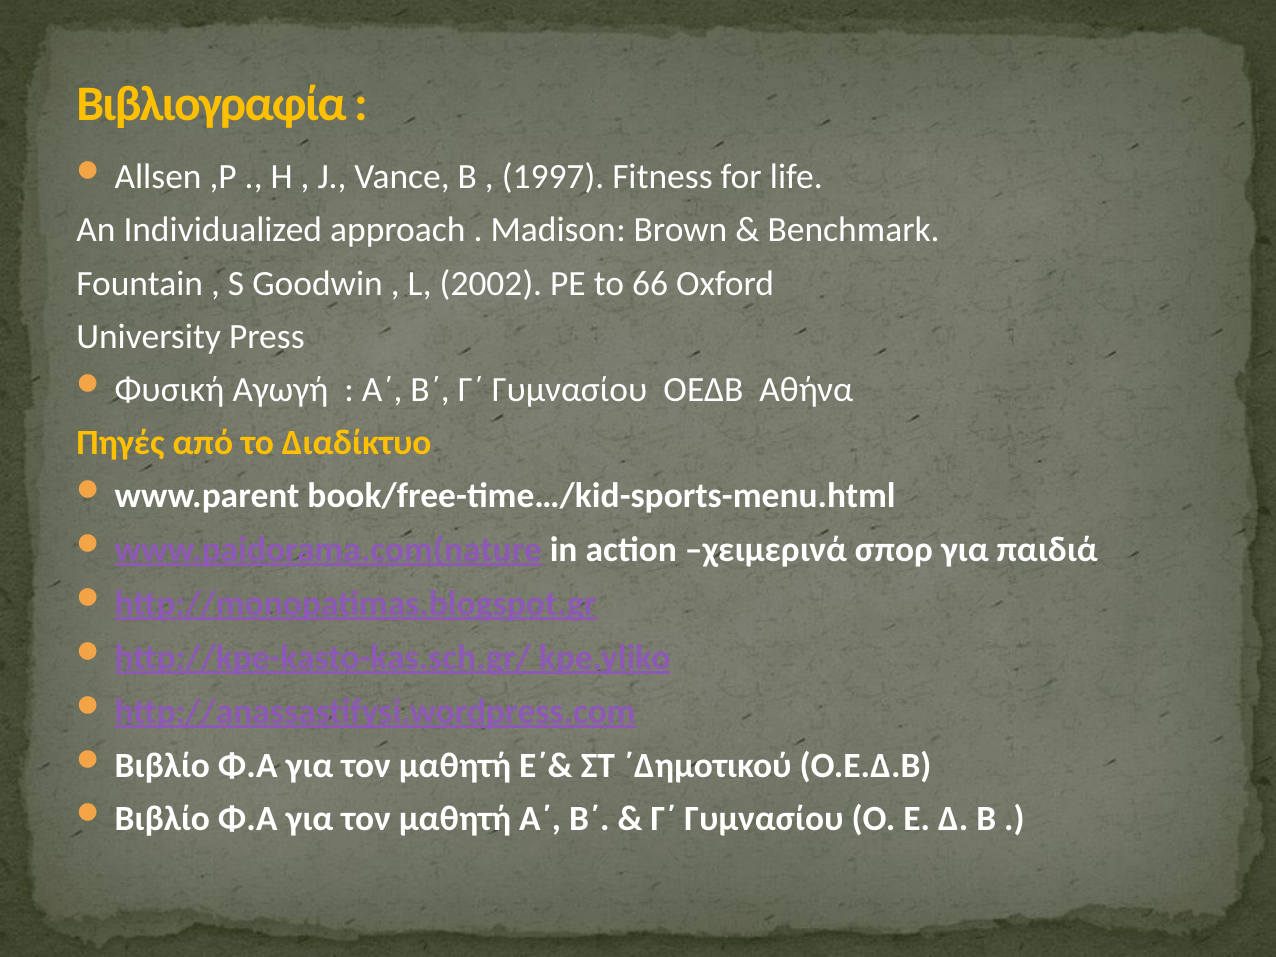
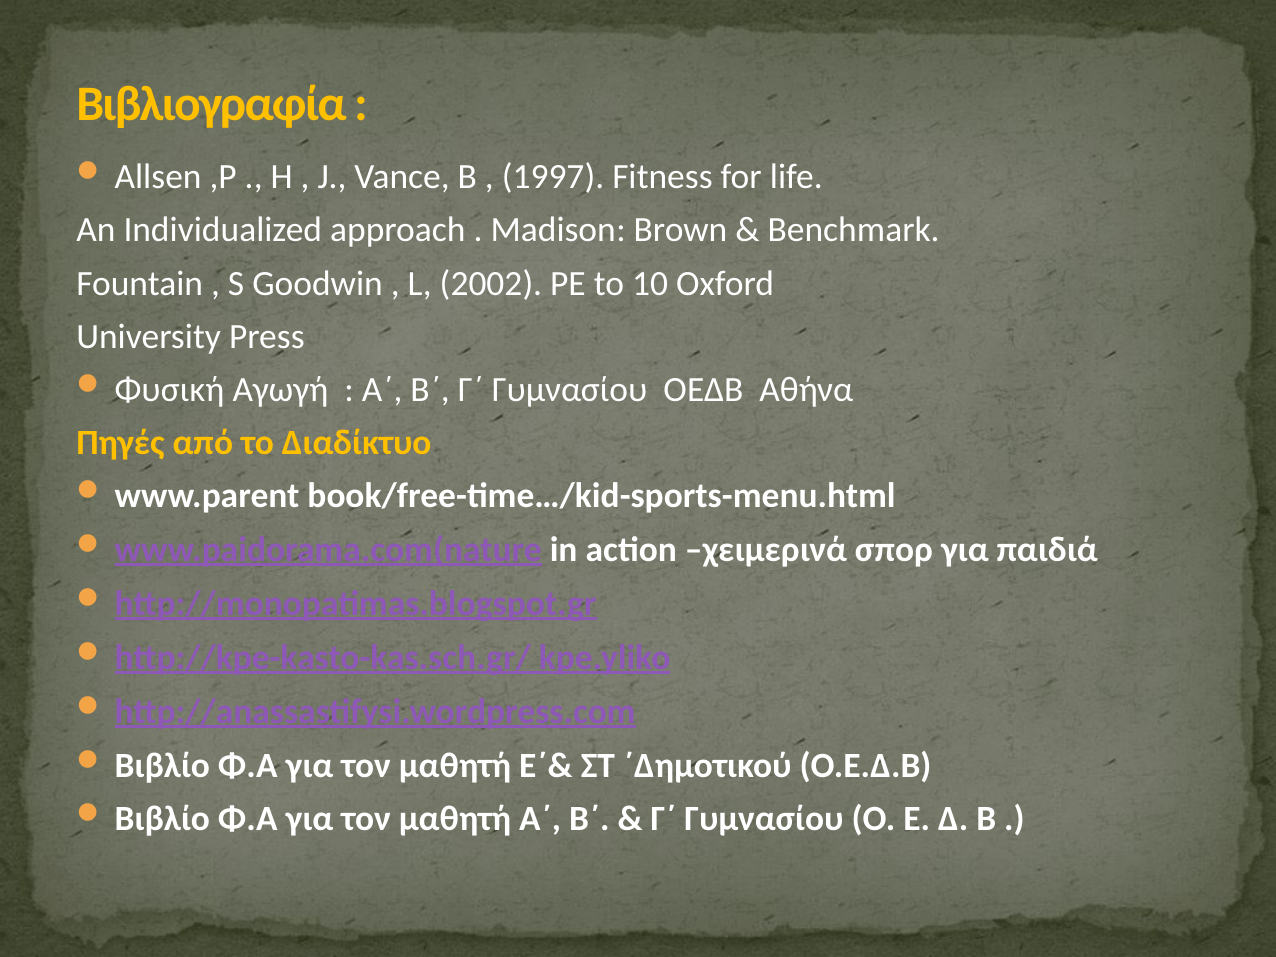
66: 66 -> 10
